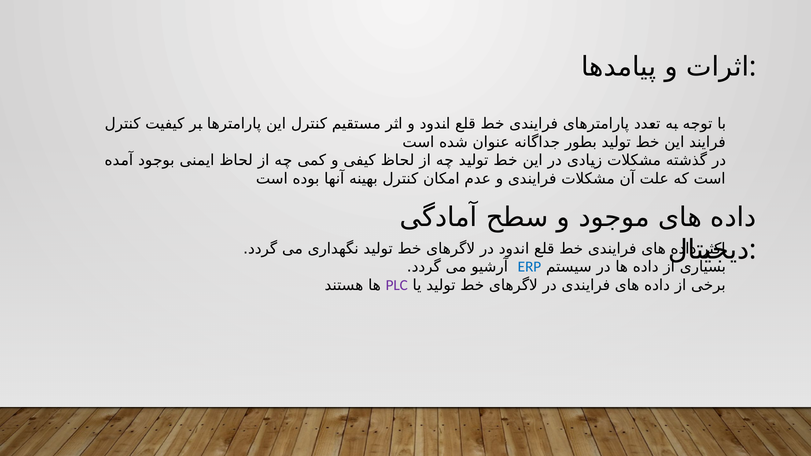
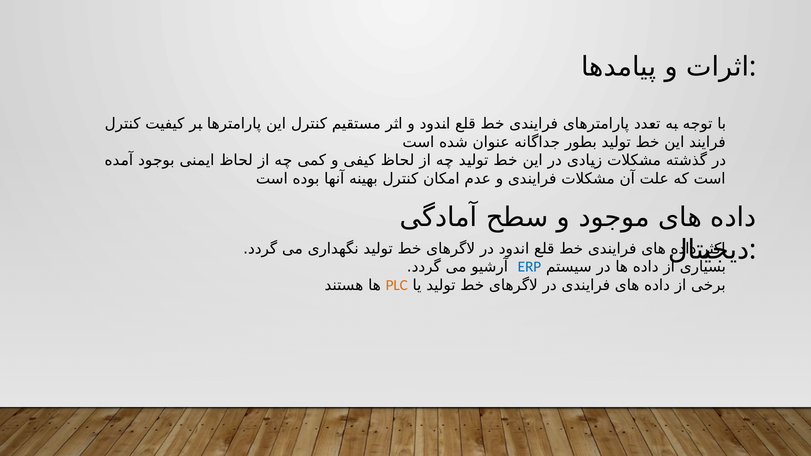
PLC colour: purple -> orange
